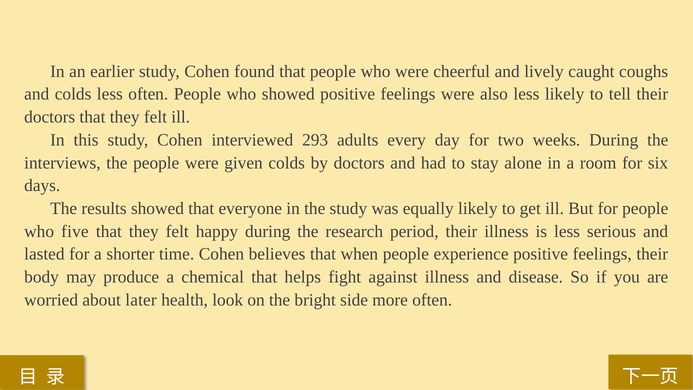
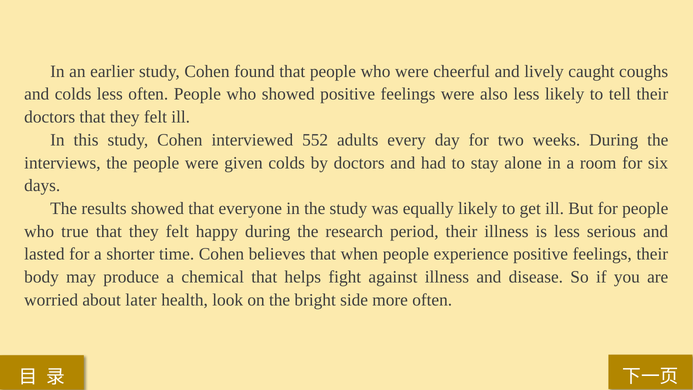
293: 293 -> 552
five: five -> true
